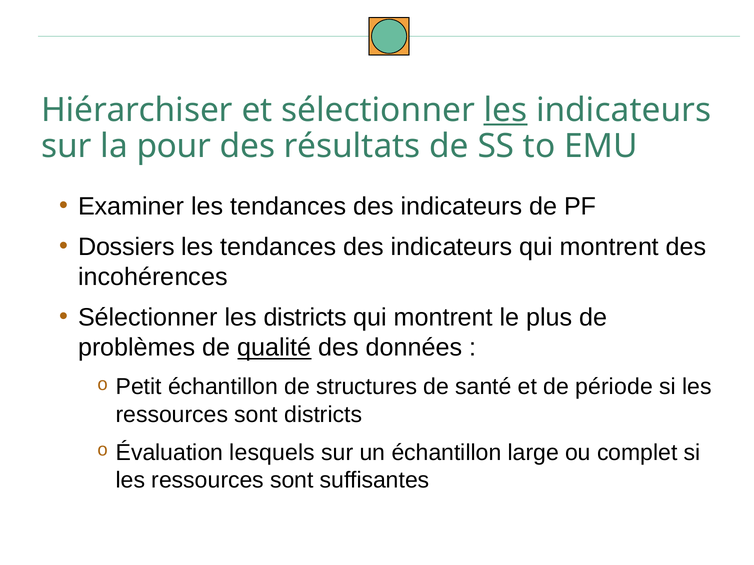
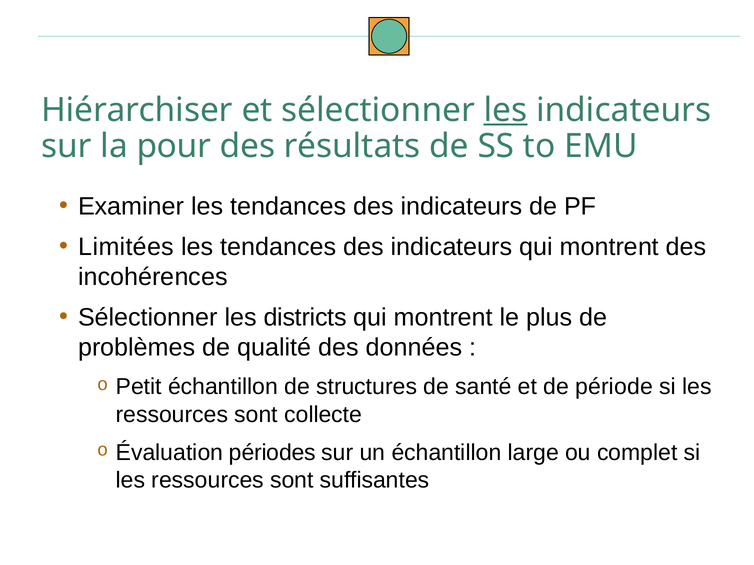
Dossiers: Dossiers -> Limitées
qualité underline: present -> none
sont districts: districts -> collecte
lesquels: lesquels -> périodes
